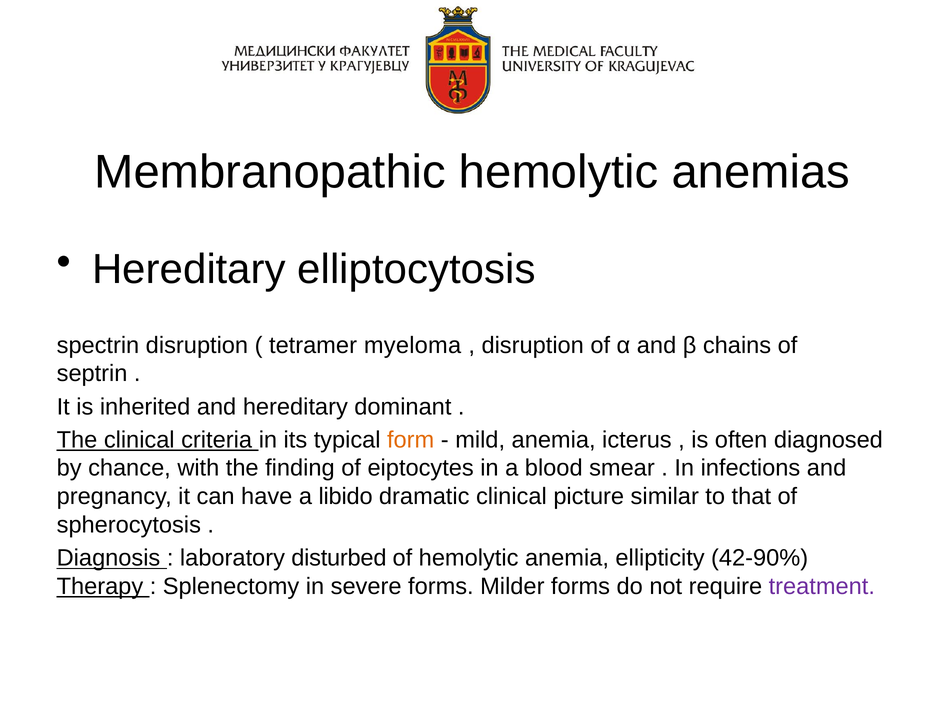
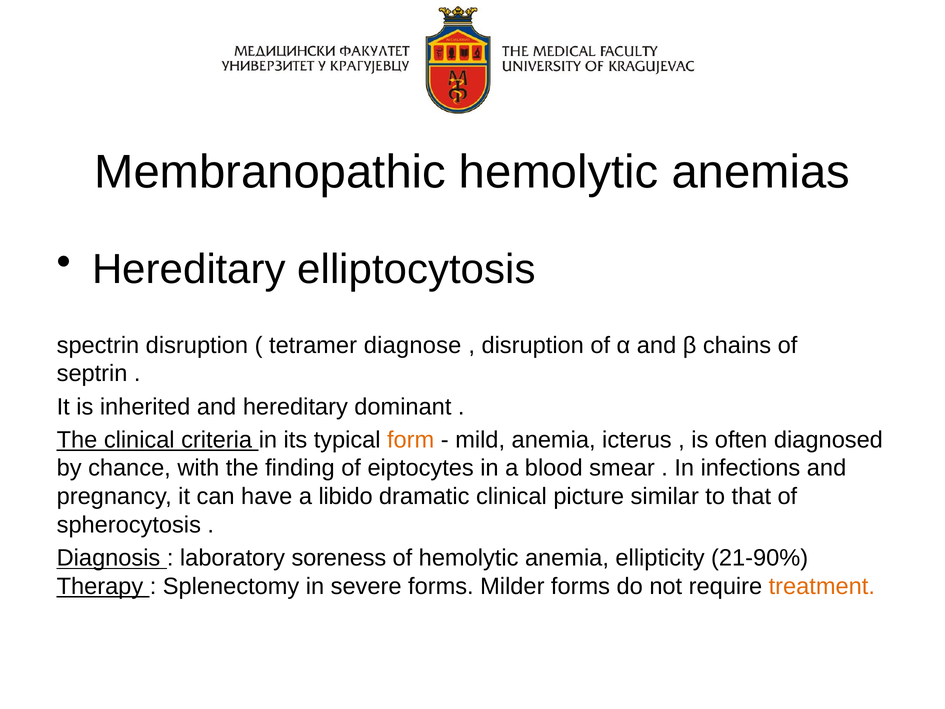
myeloma: myeloma -> diagnose
disturbed: disturbed -> soreness
42-90%: 42-90% -> 21-90%
treatment colour: purple -> orange
